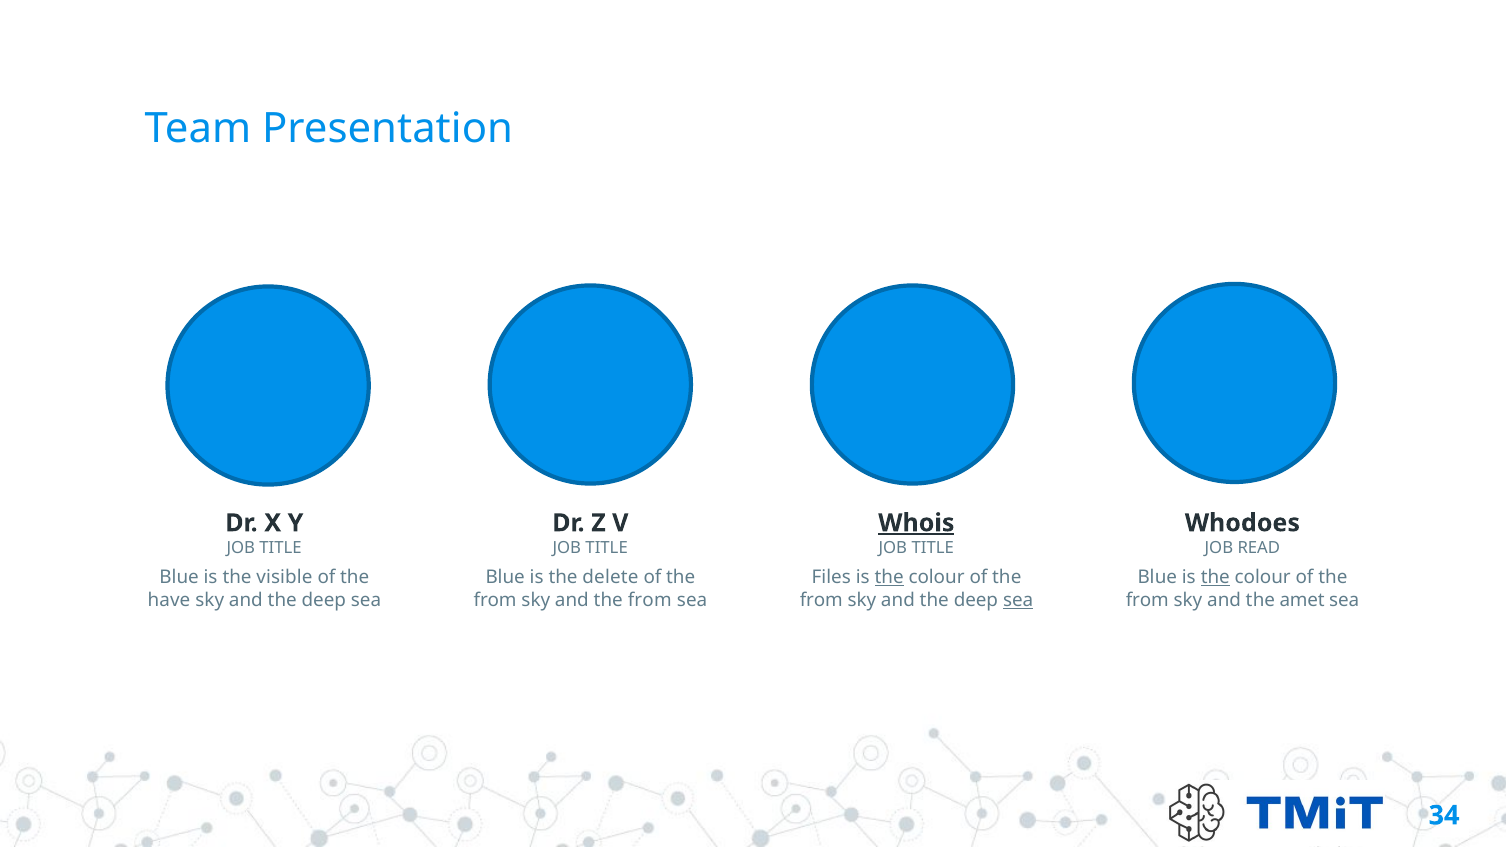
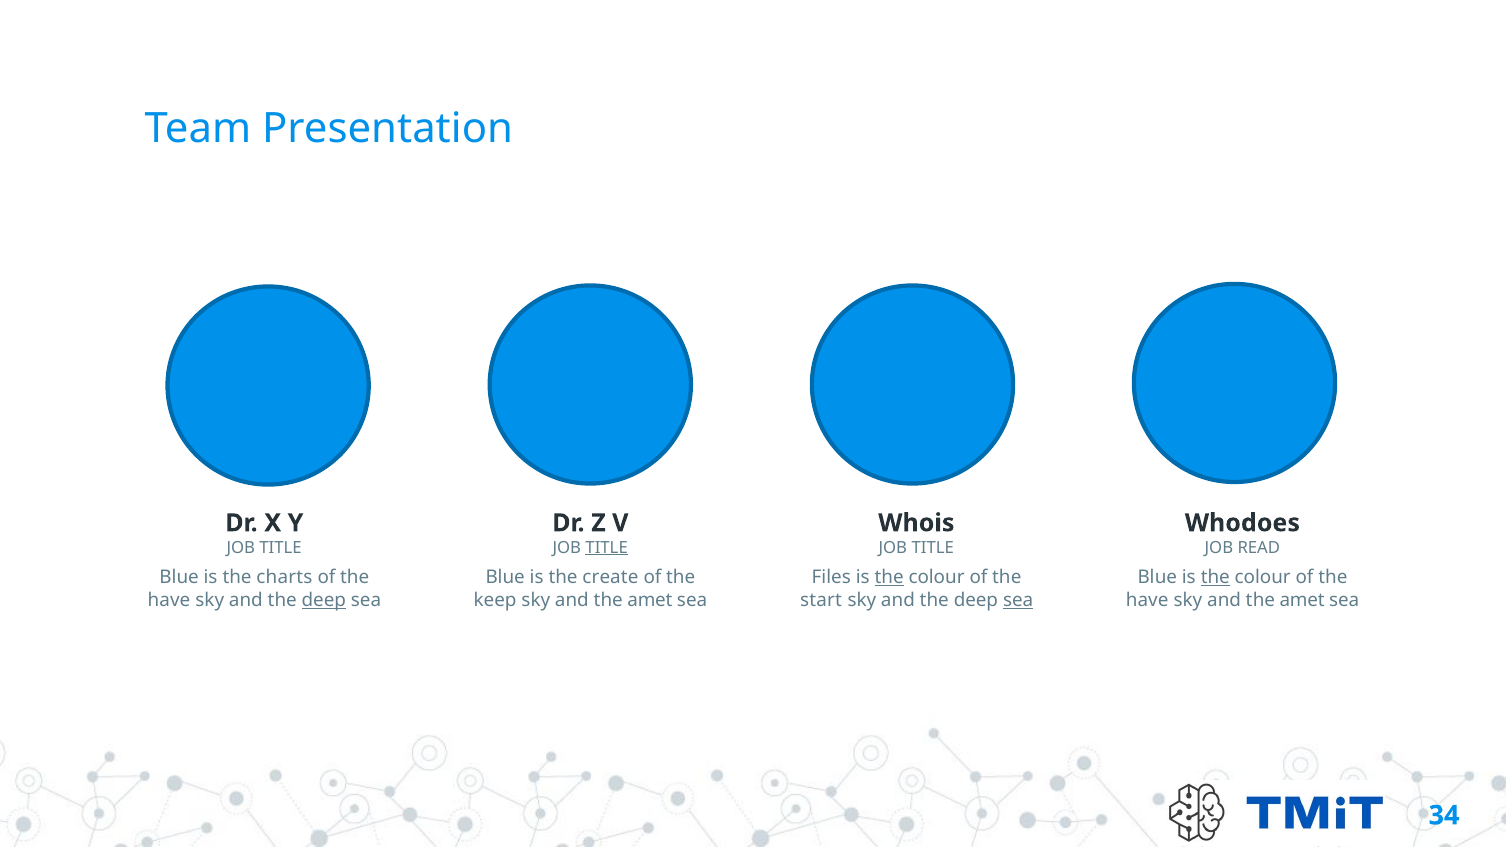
Whois underline: present -> none
TITLE at (607, 548) underline: none -> present
visible: visible -> charts
delete: delete -> create
deep at (324, 600) underline: none -> present
from at (495, 600): from -> keep
from at (650, 600): from -> amet
from at (821, 600): from -> start
from at (1147, 600): from -> have
